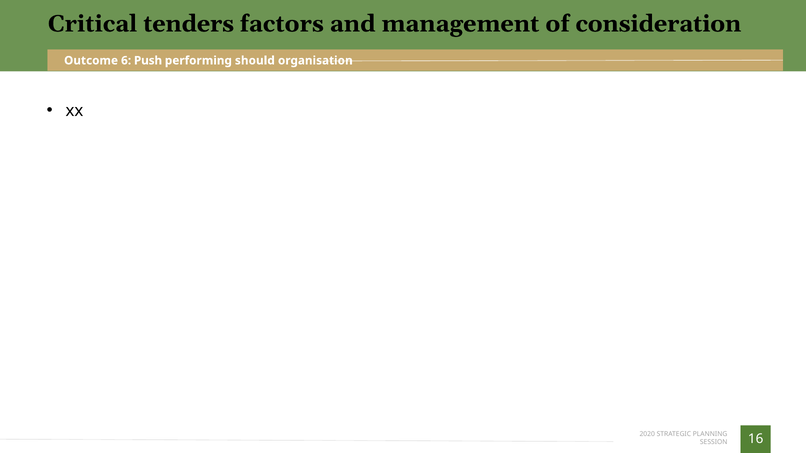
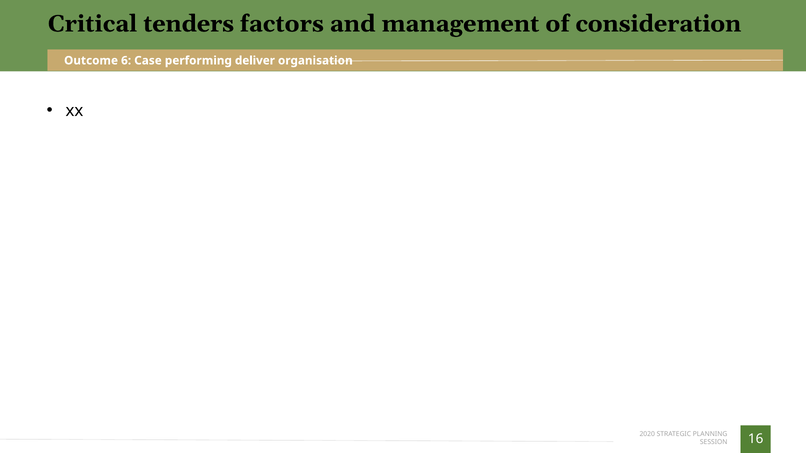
Push: Push -> Case
should: should -> deliver
